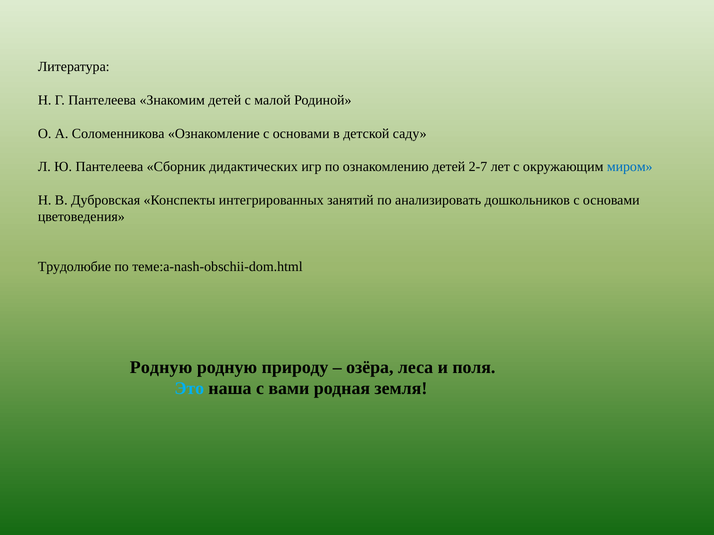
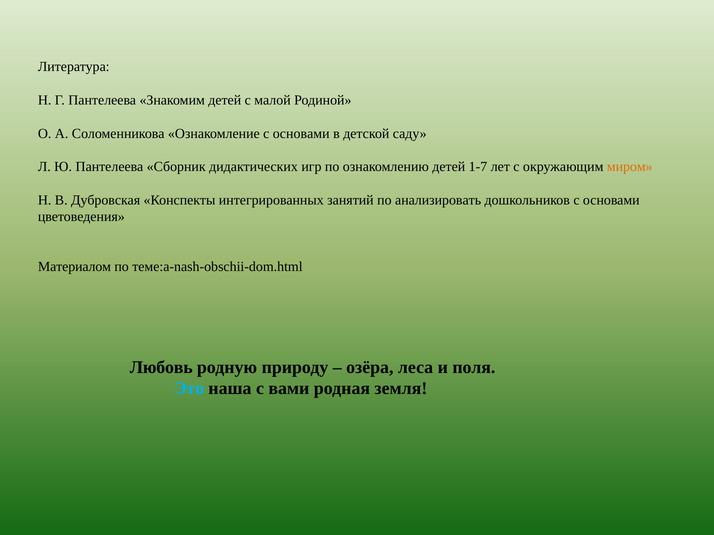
2-7: 2-7 -> 1-7
миром colour: blue -> orange
Трудолюбие: Трудолюбие -> Материалом
Родную at (161, 368): Родную -> Любовь
